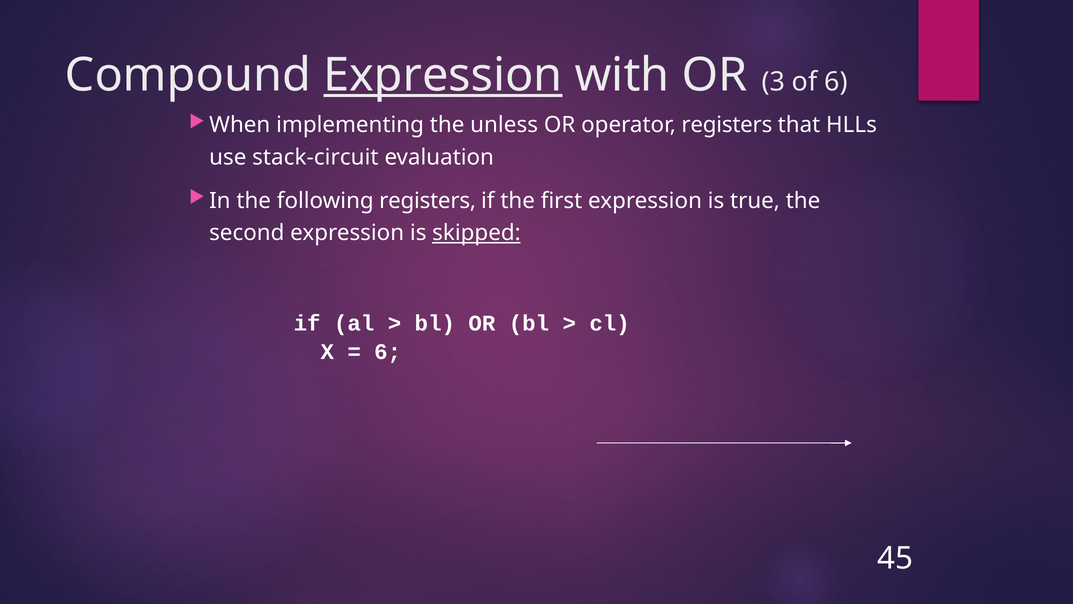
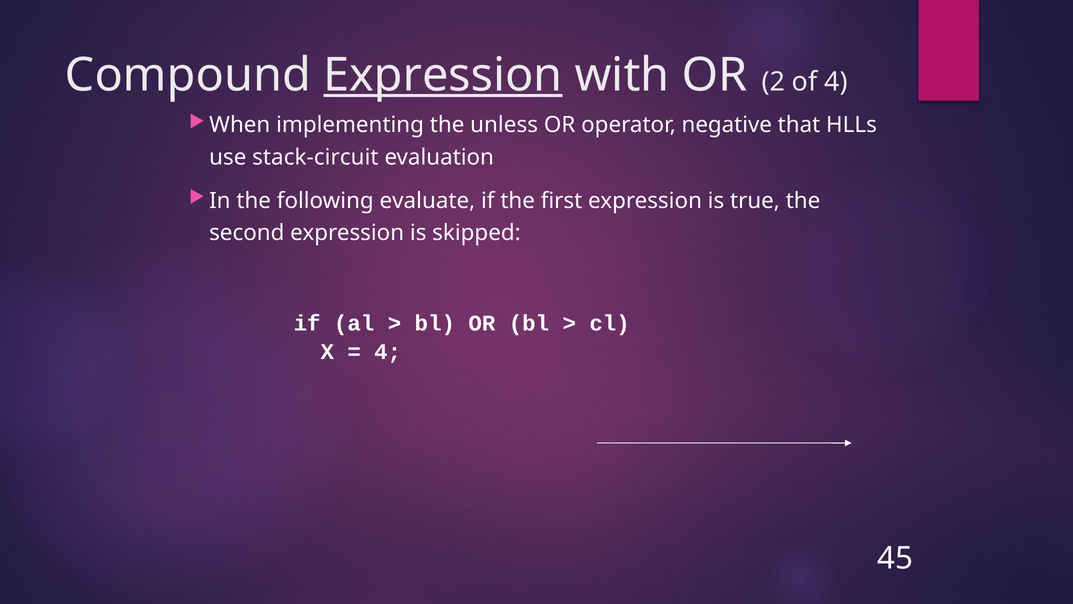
3: 3 -> 2
of 6: 6 -> 4
operator registers: registers -> negative
following registers: registers -> evaluate
skipped underline: present -> none
6 at (388, 352): 6 -> 4
